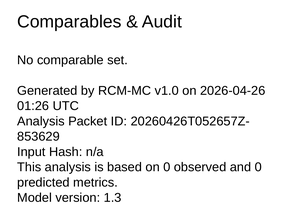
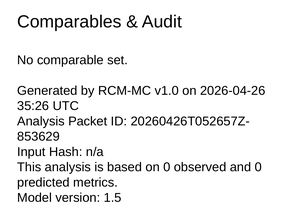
01:26: 01:26 -> 35:26
1.3: 1.3 -> 1.5
